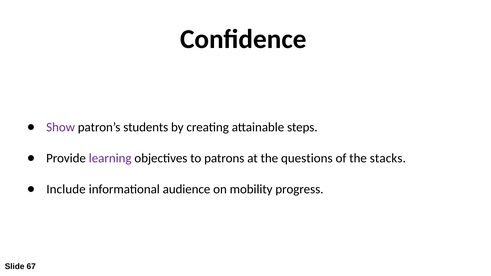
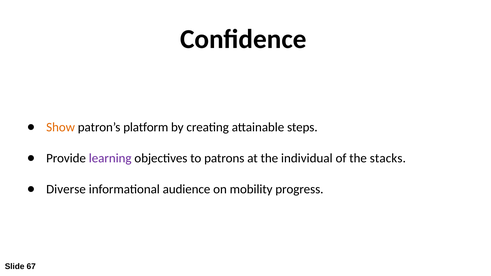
Show colour: purple -> orange
students: students -> platform
questions: questions -> individual
Include: Include -> Diverse
